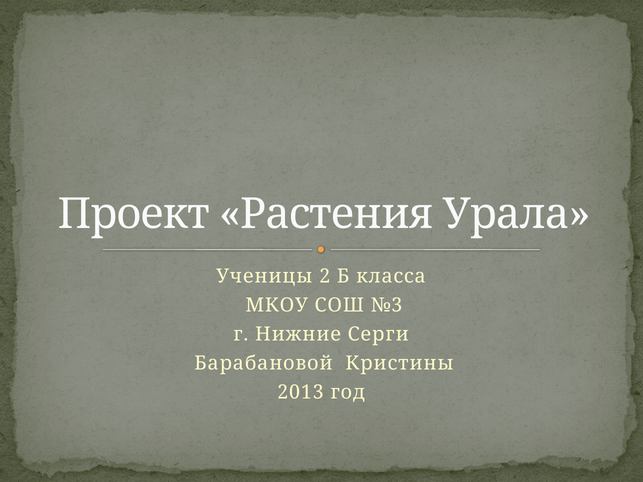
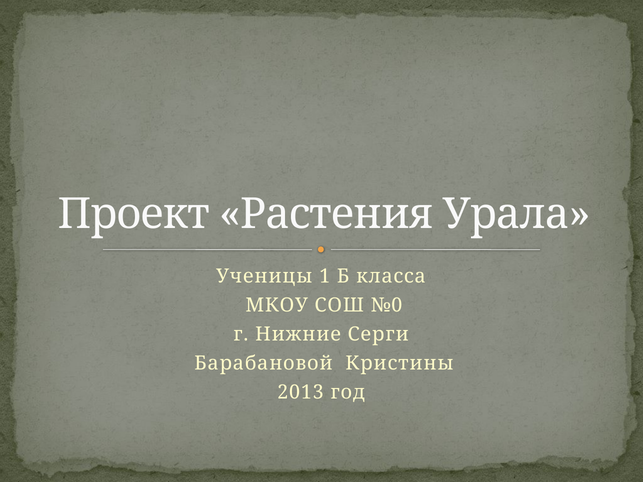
2: 2 -> 1
№3: №3 -> №0
